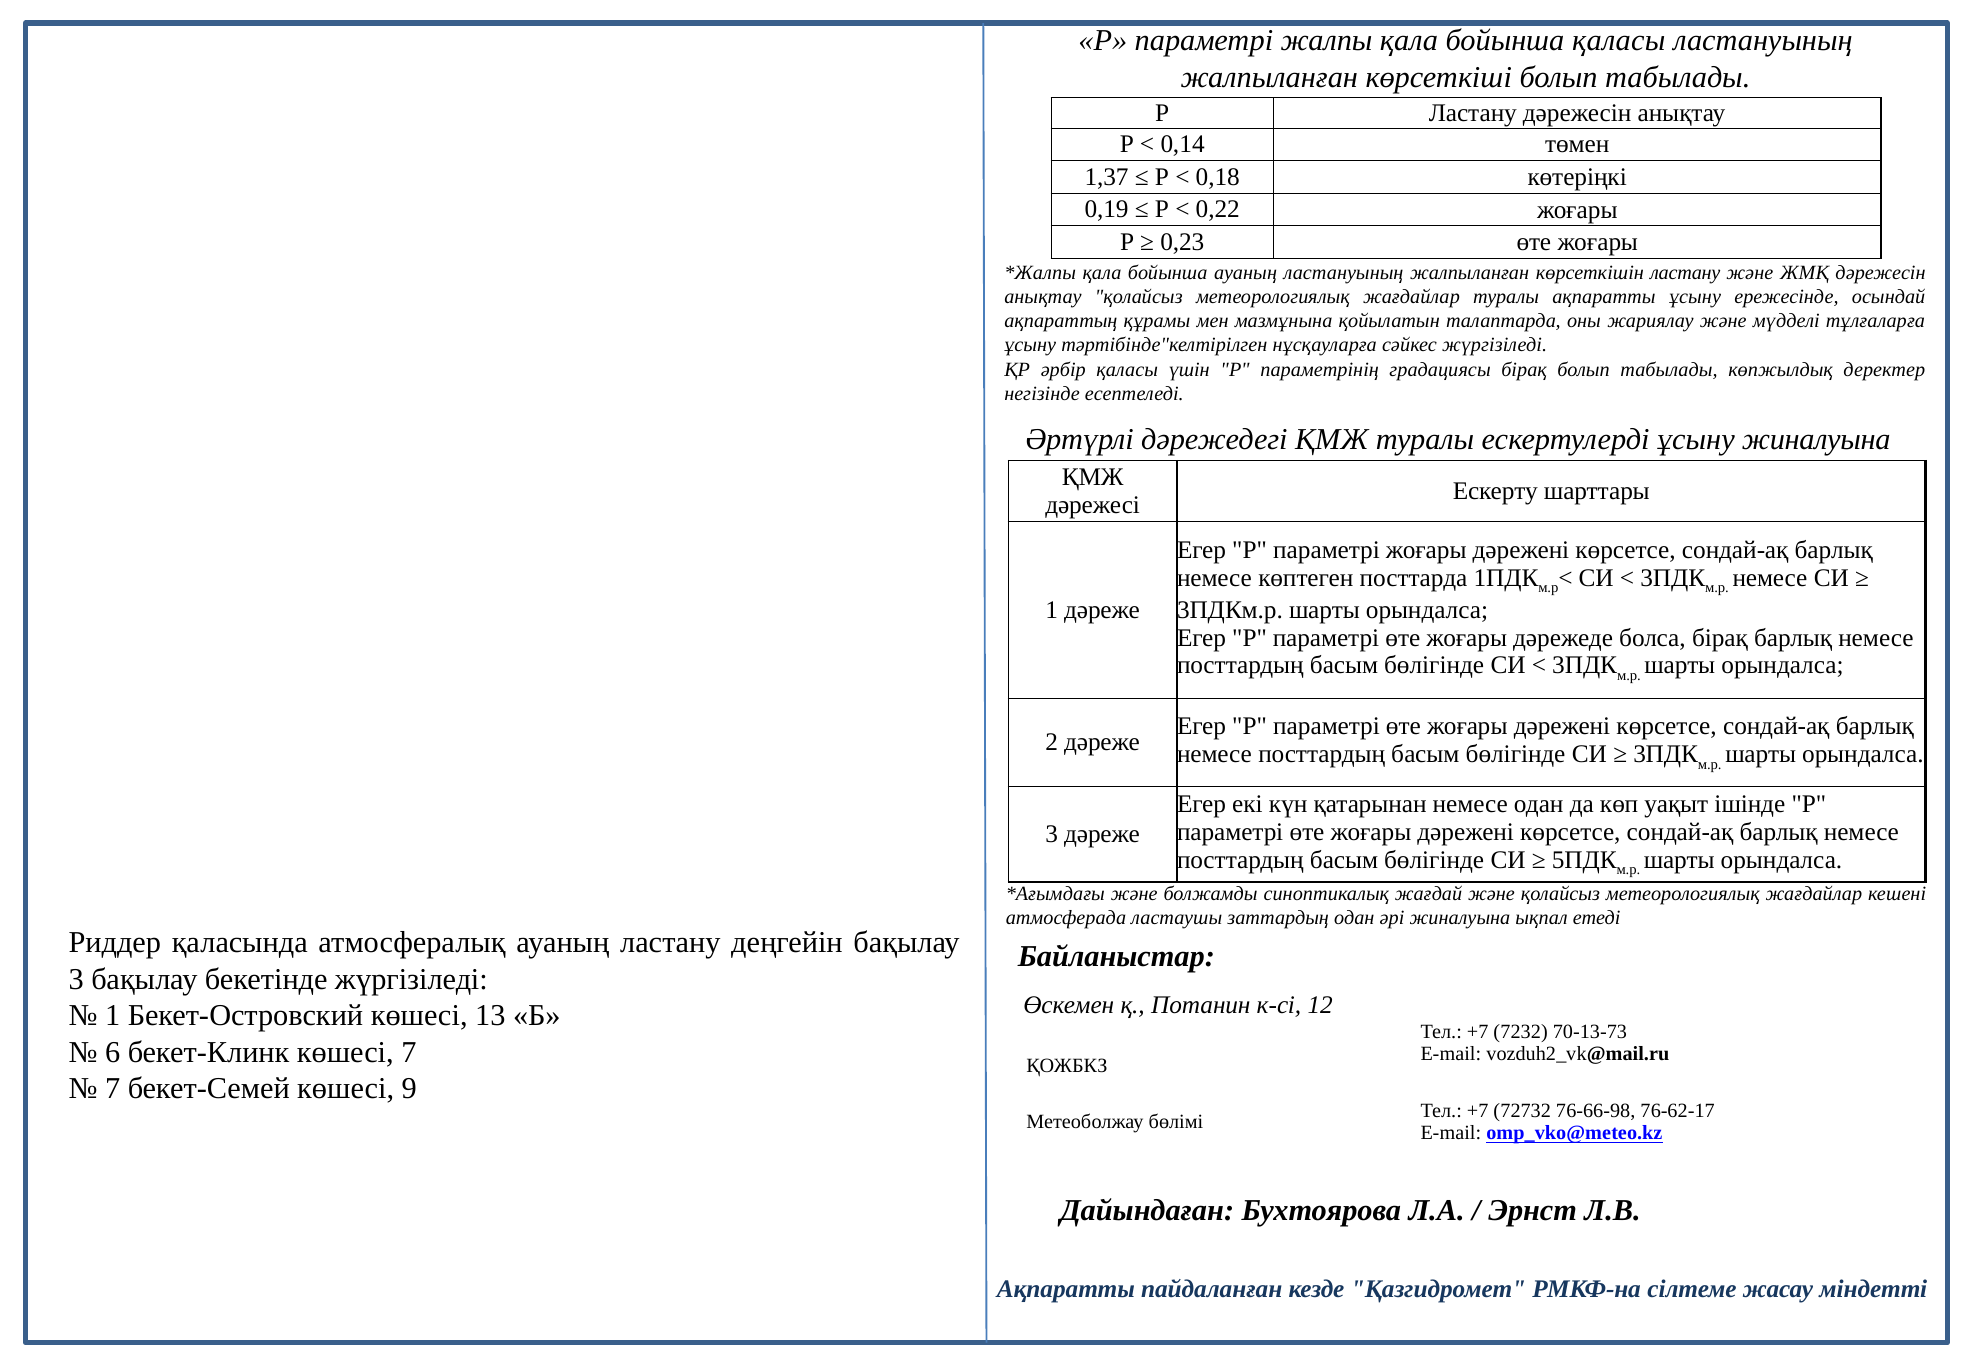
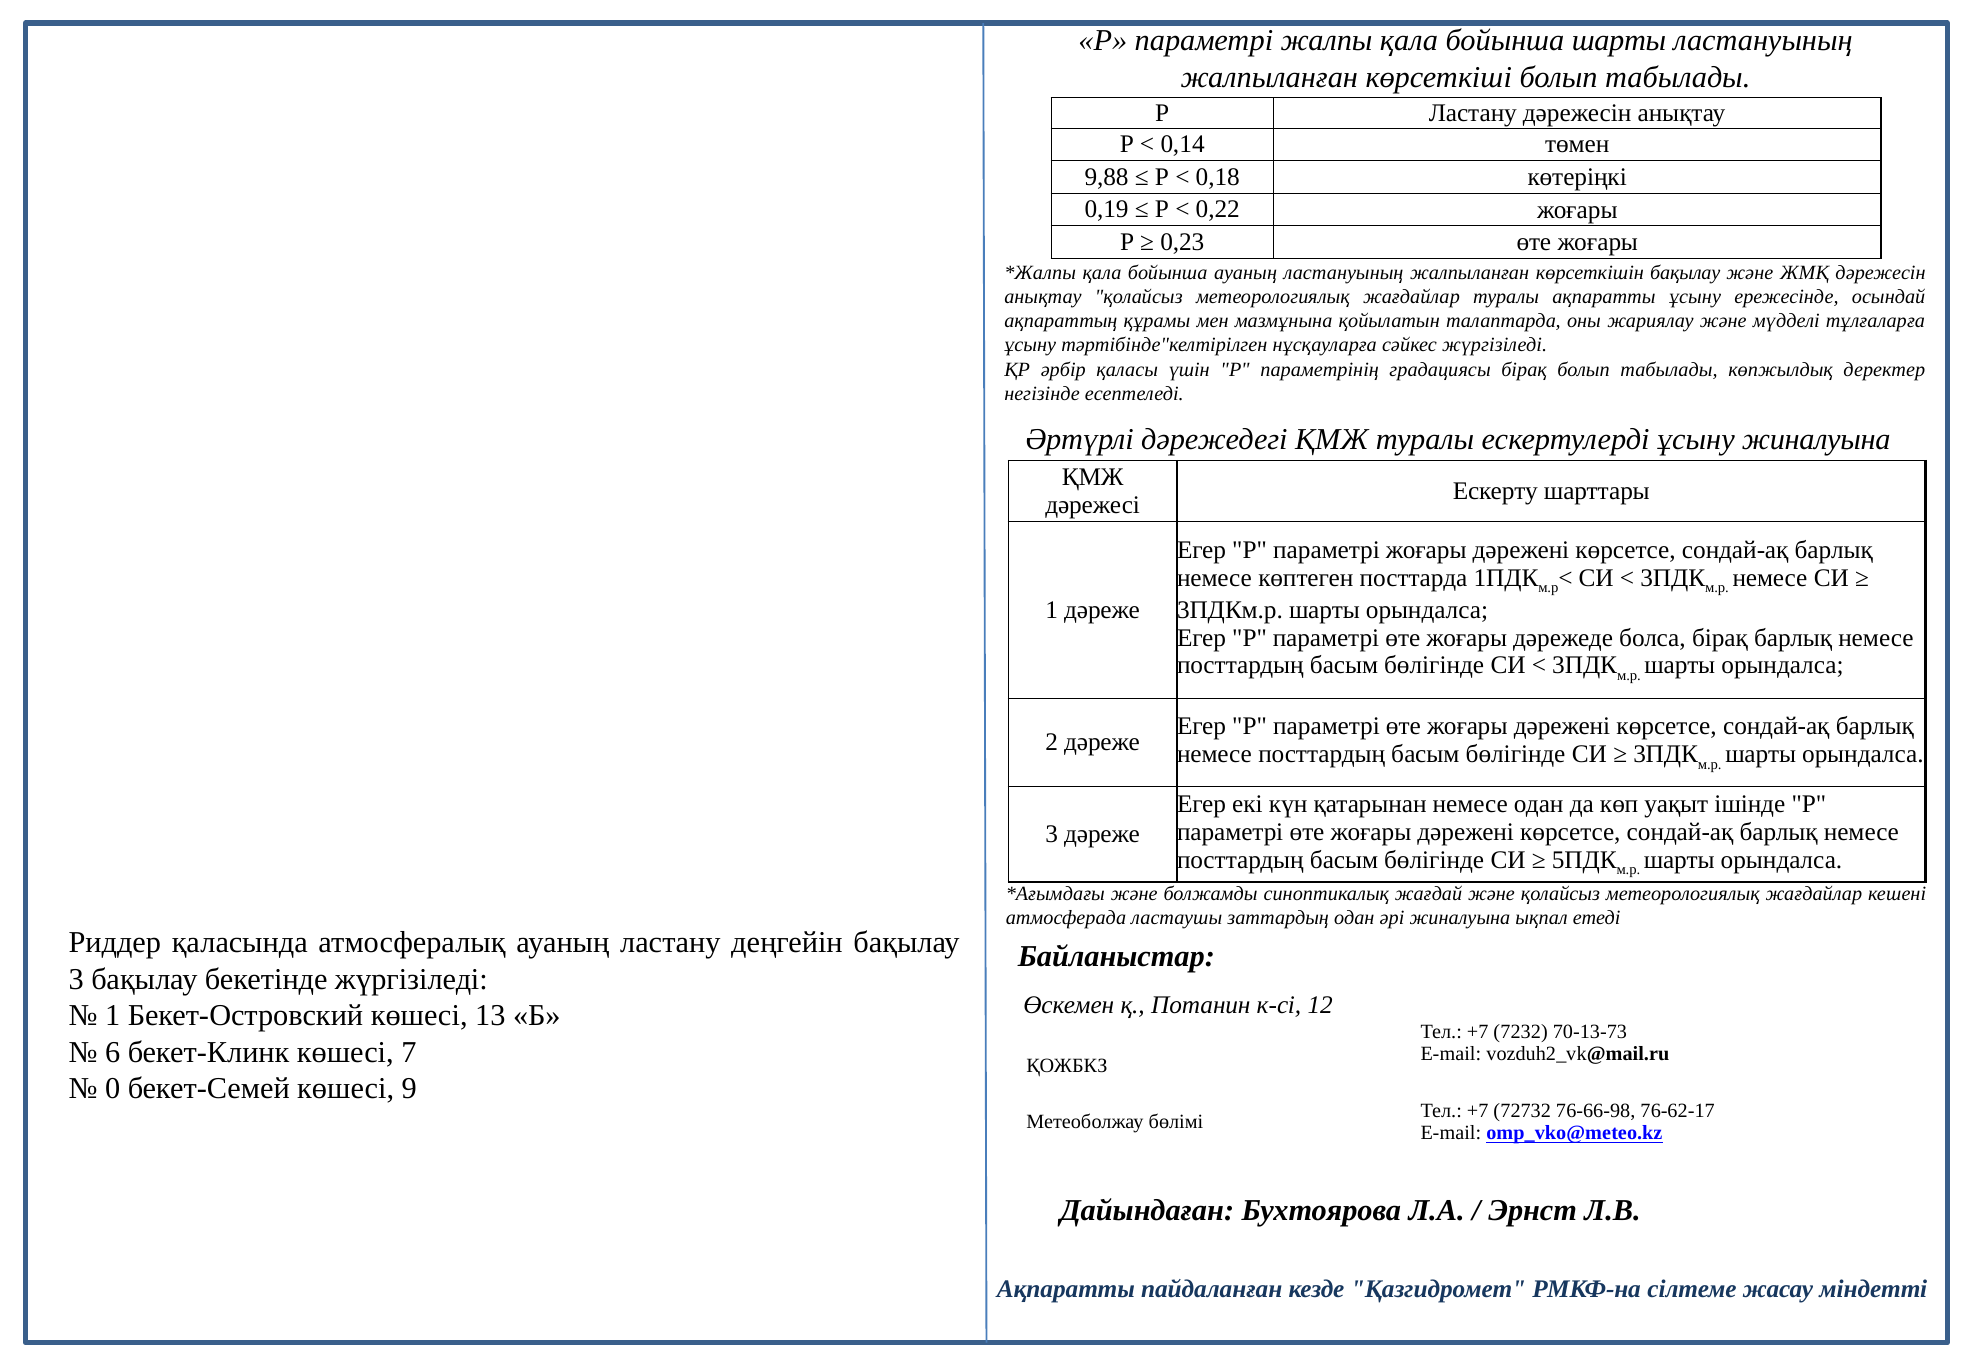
бойынша қаласы: қаласы -> шарты
1,37: 1,37 -> 9,88
көрсеткішін ластану: ластану -> бақылау
7 at (113, 1089): 7 -> 0
